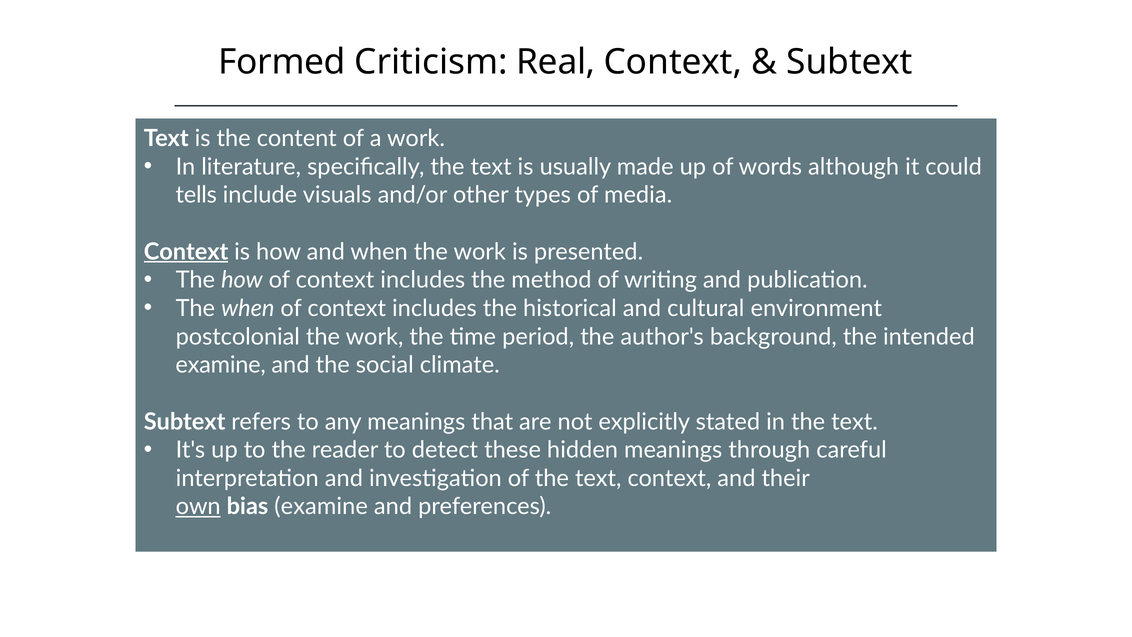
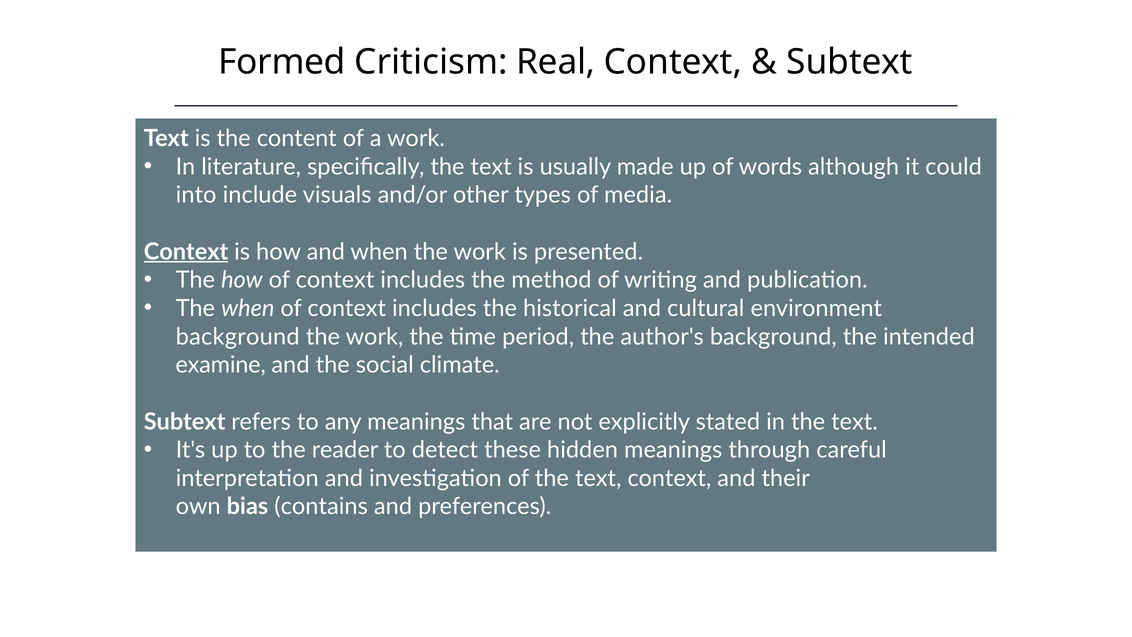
tells: tells -> into
postcolonial at (238, 337): postcolonial -> background
own underline: present -> none
bias examine: examine -> contains
